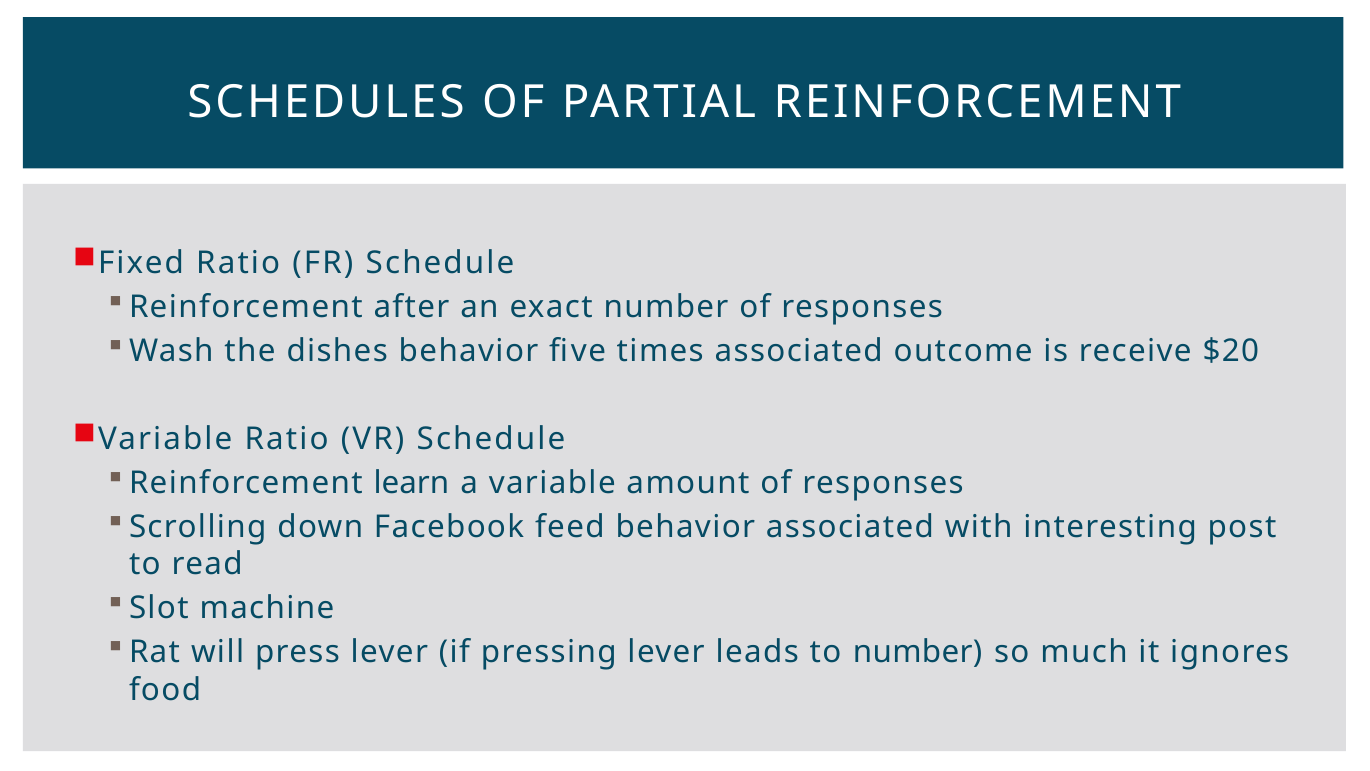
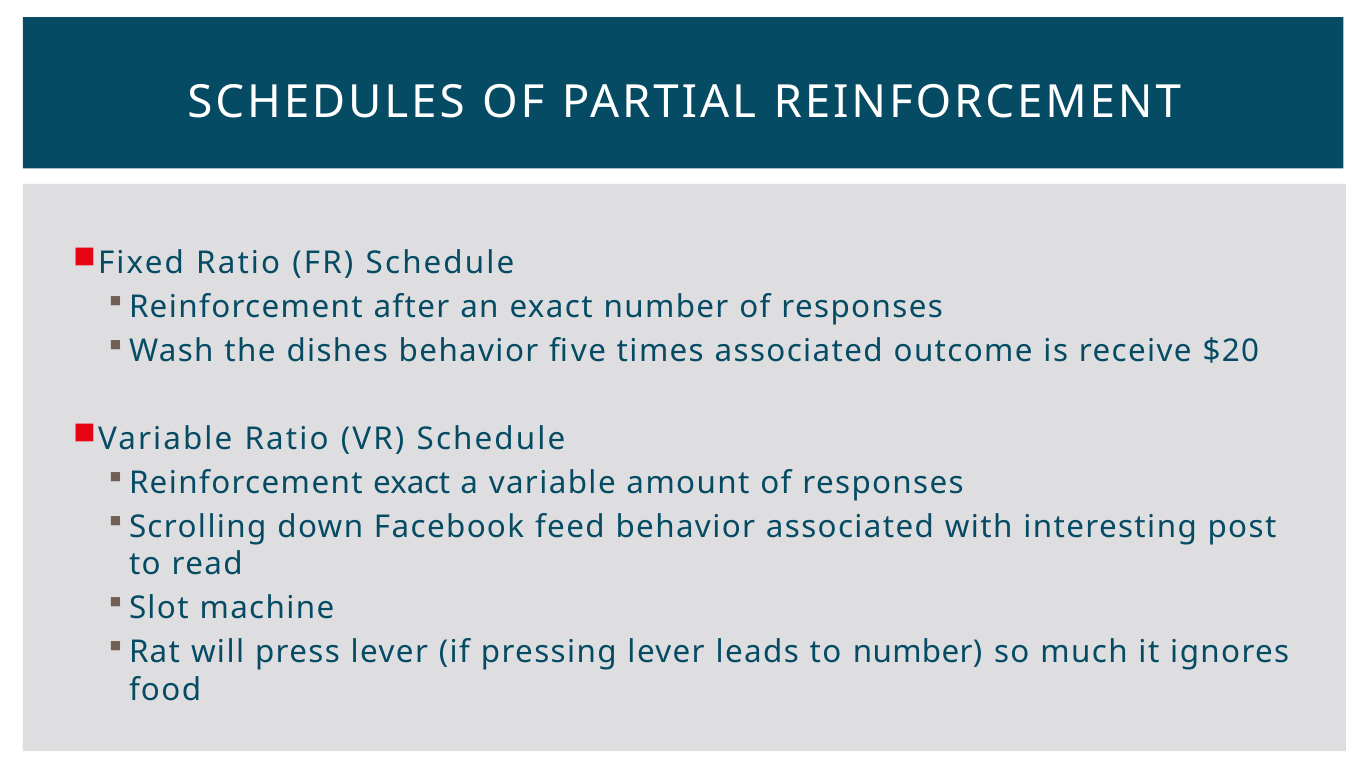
Reinforcement learn: learn -> exact
